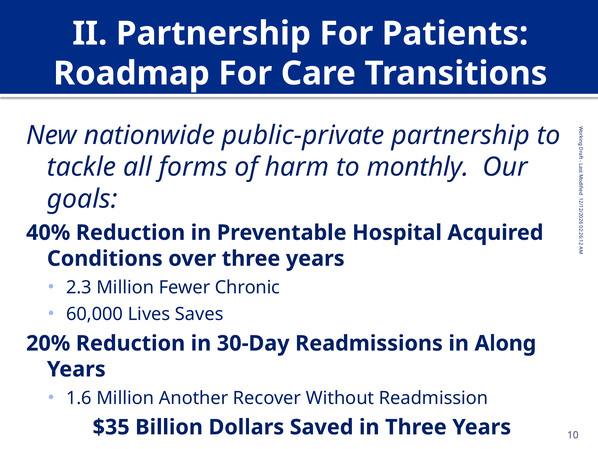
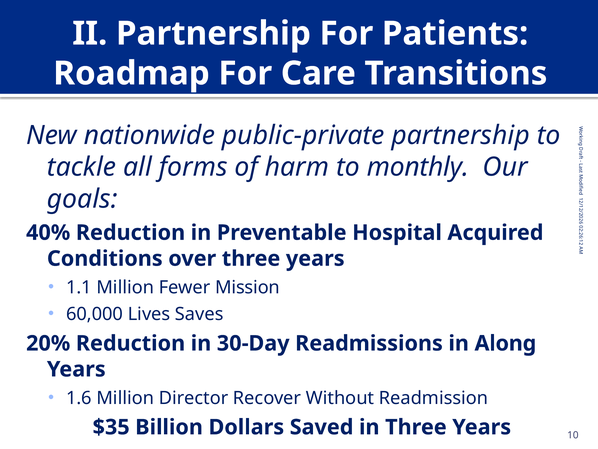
2.3: 2.3 -> 1.1
Chronic: Chronic -> Mission
Another: Another -> Director
